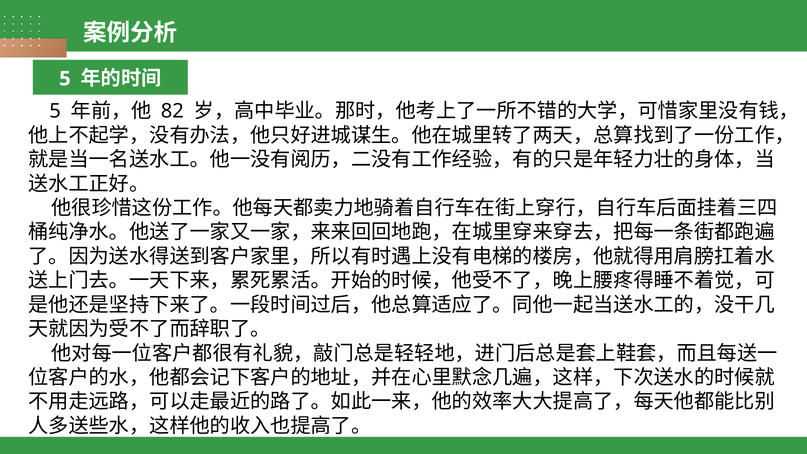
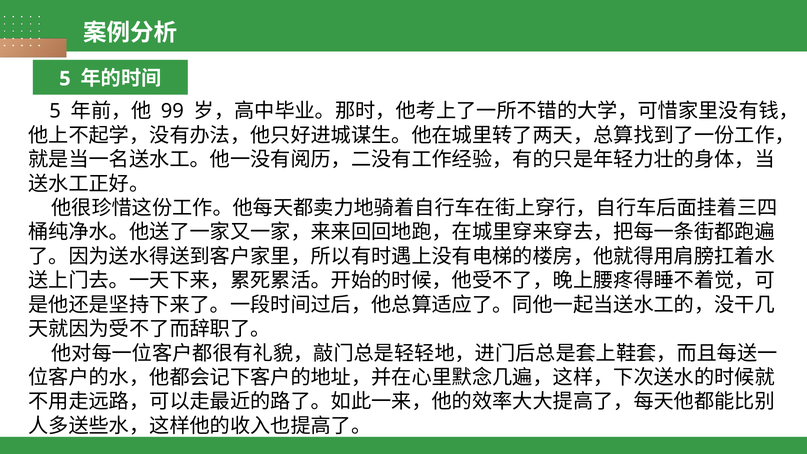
82: 82 -> 99
